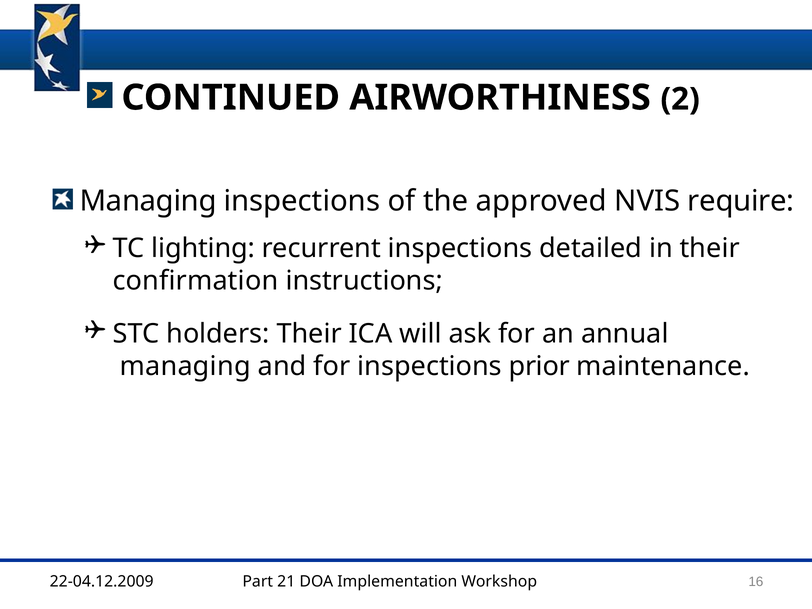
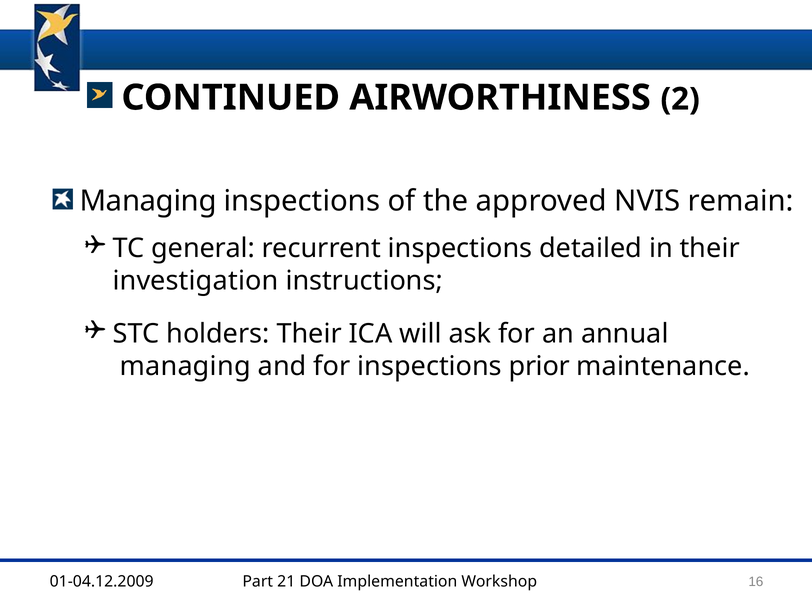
require: require -> remain
lighting: lighting -> general
confirmation: confirmation -> investigation
22-04.12.2009: 22-04.12.2009 -> 01-04.12.2009
